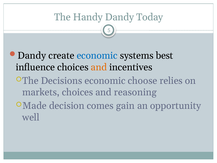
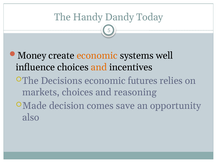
Dandy at (32, 55): Dandy -> Money
economic at (97, 55) colour: blue -> orange
best: best -> well
choose: choose -> futures
gain: gain -> save
well: well -> also
